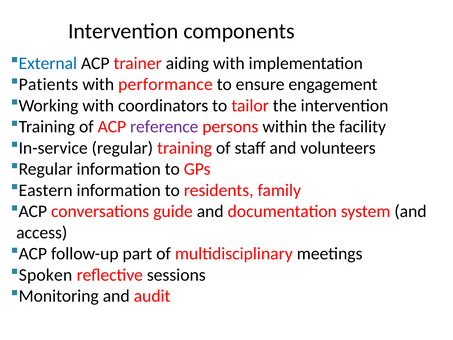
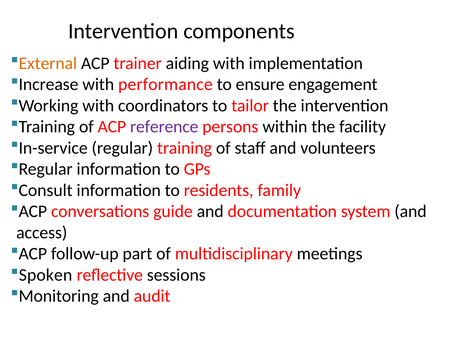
External colour: blue -> orange
Patients: Patients -> Increase
Eastern: Eastern -> Consult
